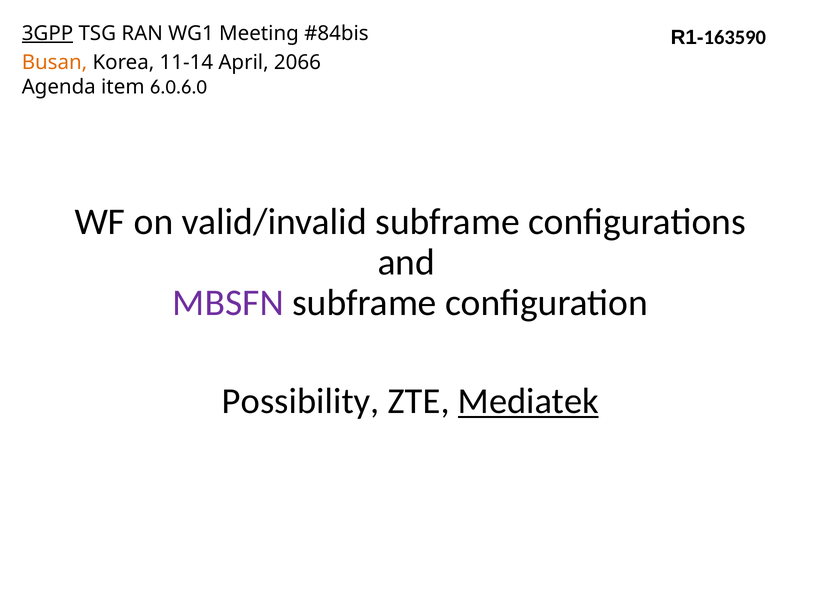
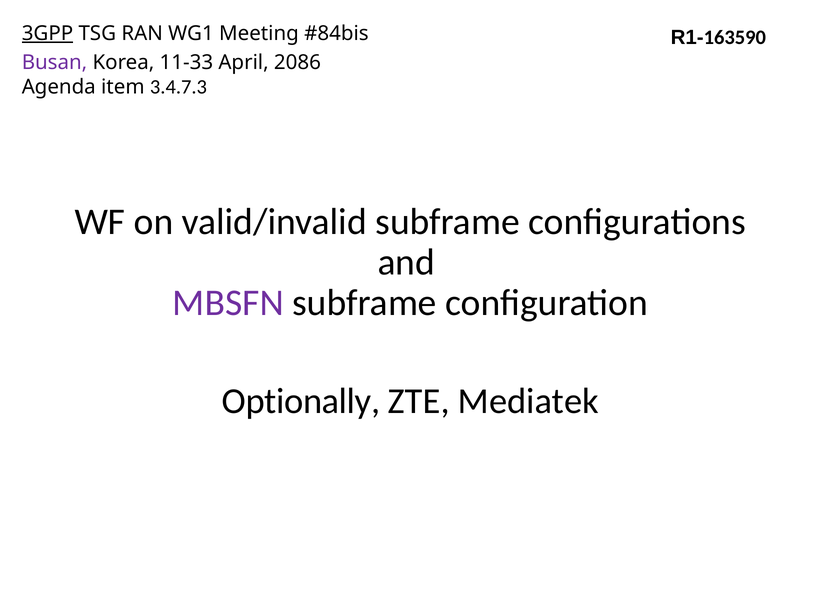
Busan colour: orange -> purple
11-14: 11-14 -> 11-33
2066: 2066 -> 2086
6.0.6.0: 6.0.6.0 -> 3.4.7.3
Possibility: Possibility -> Optionally
Mediatek underline: present -> none
